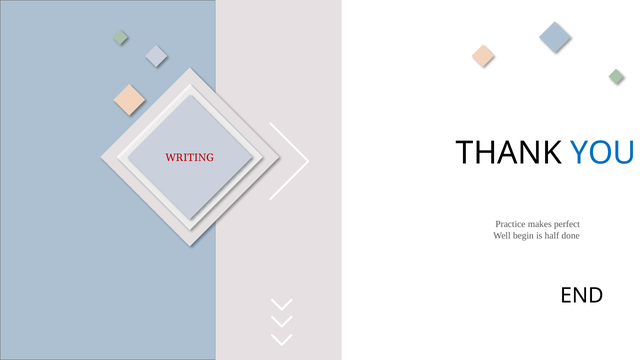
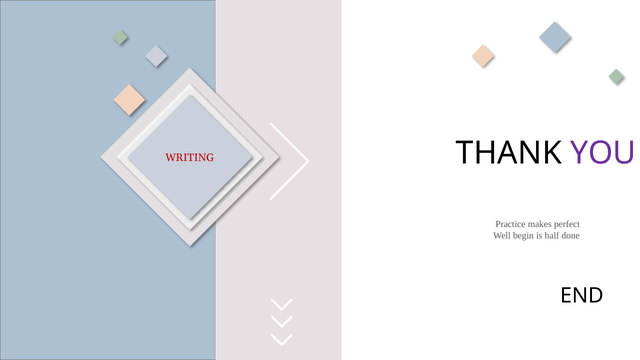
YOU colour: blue -> purple
